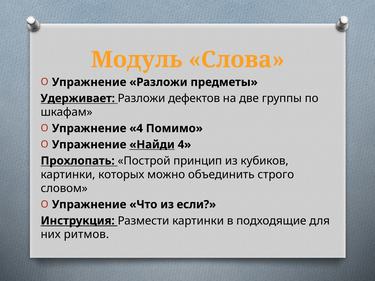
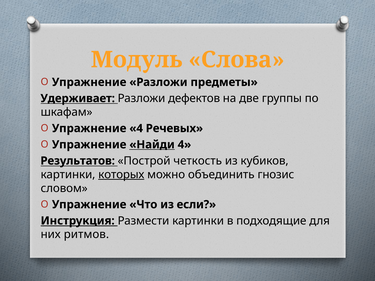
Помимо: Помимо -> Речевых
Прохлопать: Прохлопать -> Результатов
принцип: принцип -> четкость
которых underline: none -> present
строго: строго -> гнозис
